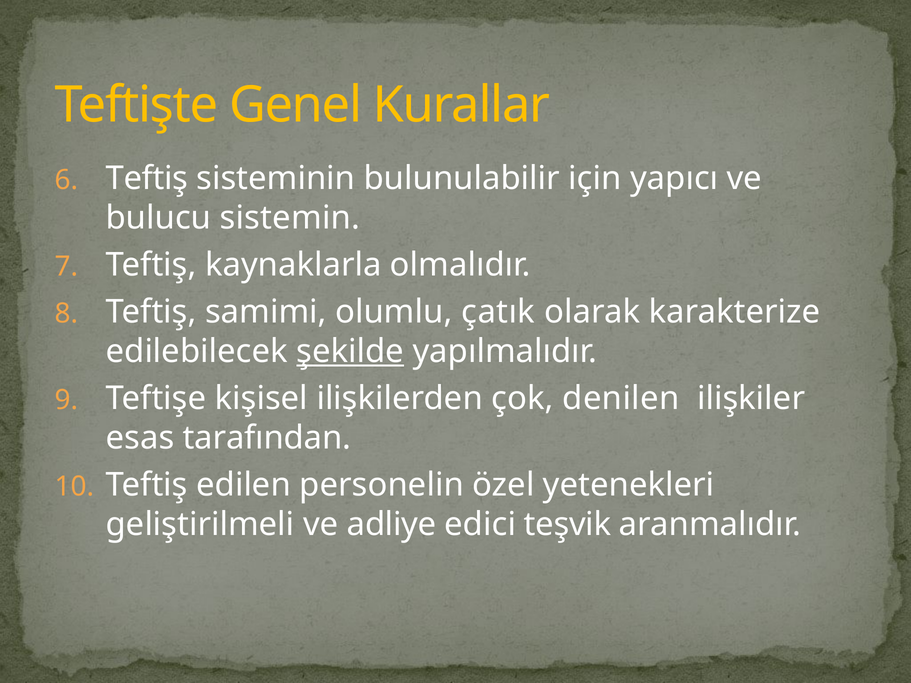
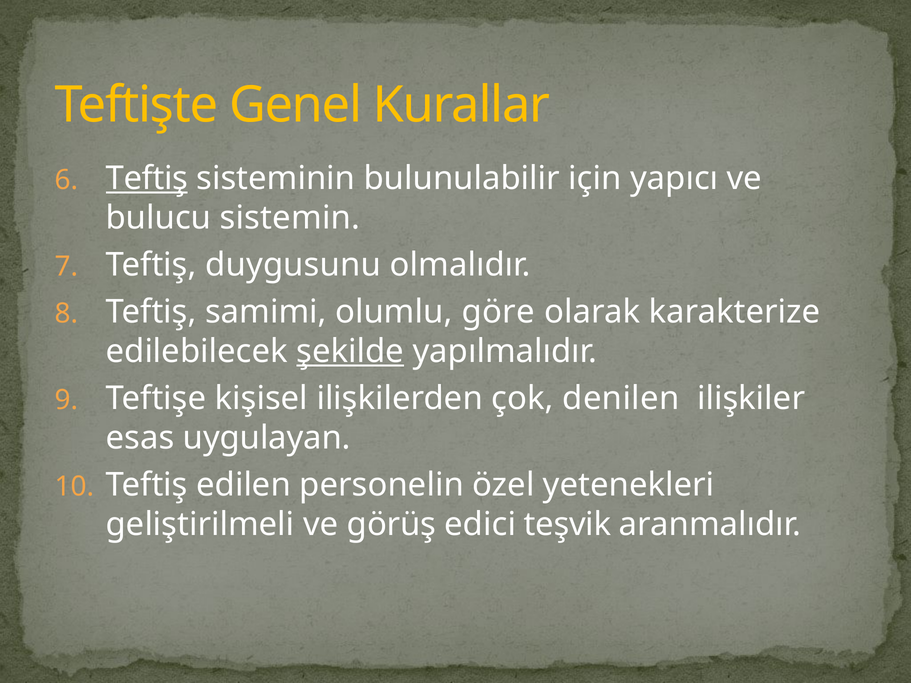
Teftiş at (147, 178) underline: none -> present
kaynaklarla: kaynaklarla -> duygusunu
çatık: çatık -> göre
tarafından: tarafından -> uygulayan
adliye: adliye -> görüş
